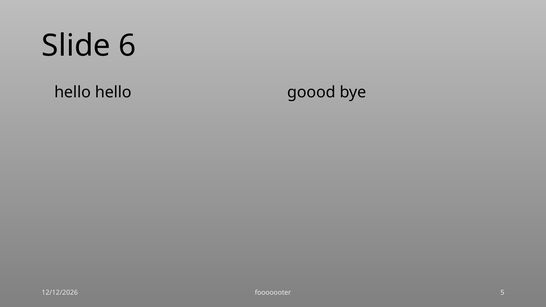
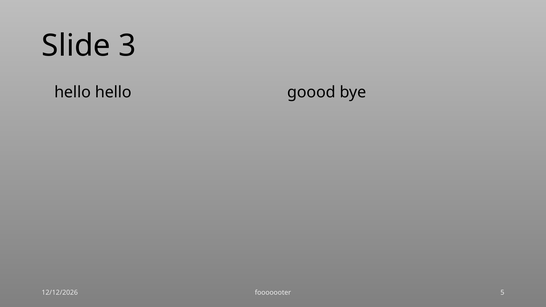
6: 6 -> 3
